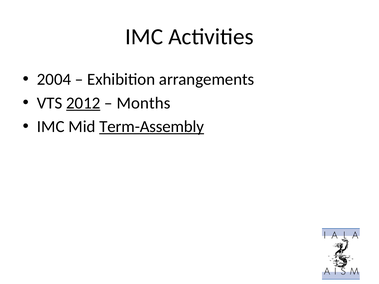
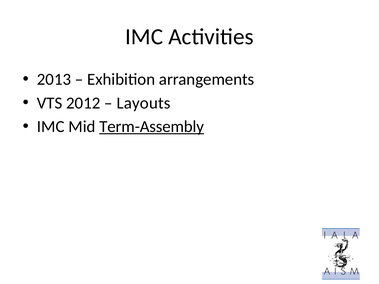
2004: 2004 -> 2013
2012 underline: present -> none
Months: Months -> Layouts
